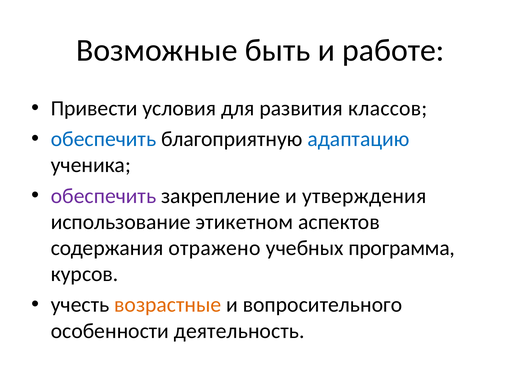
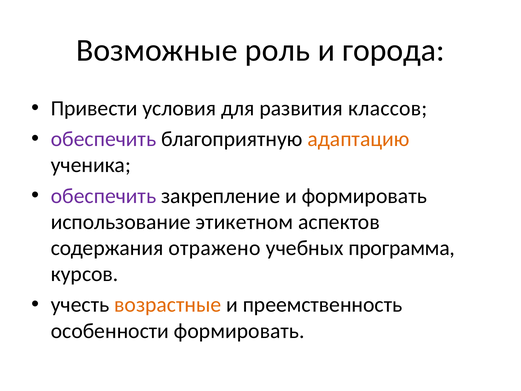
быть: быть -> роль
работе: работе -> города
обеспечить at (104, 139) colour: blue -> purple
адаптацию colour: blue -> orange
и утверждения: утверждения -> формировать
вопросительного: вопросительного -> преемственность
особенности деятельность: деятельность -> формировать
